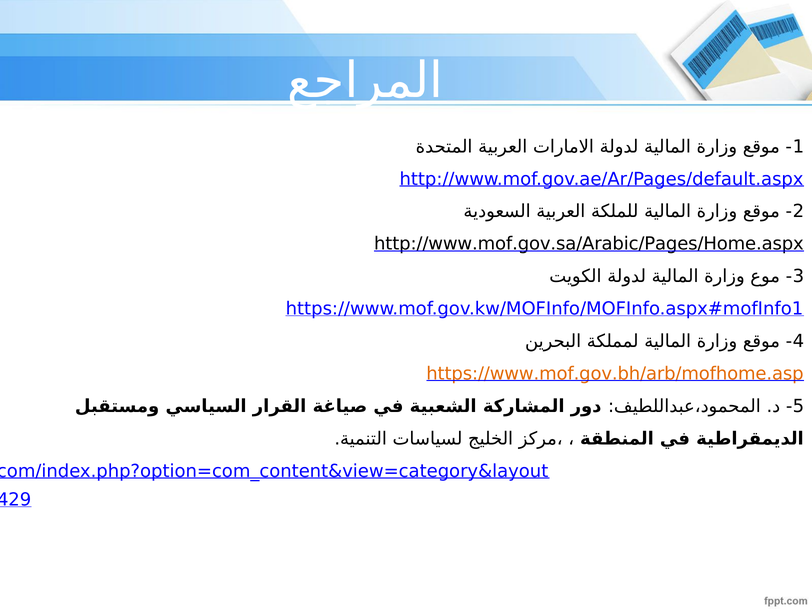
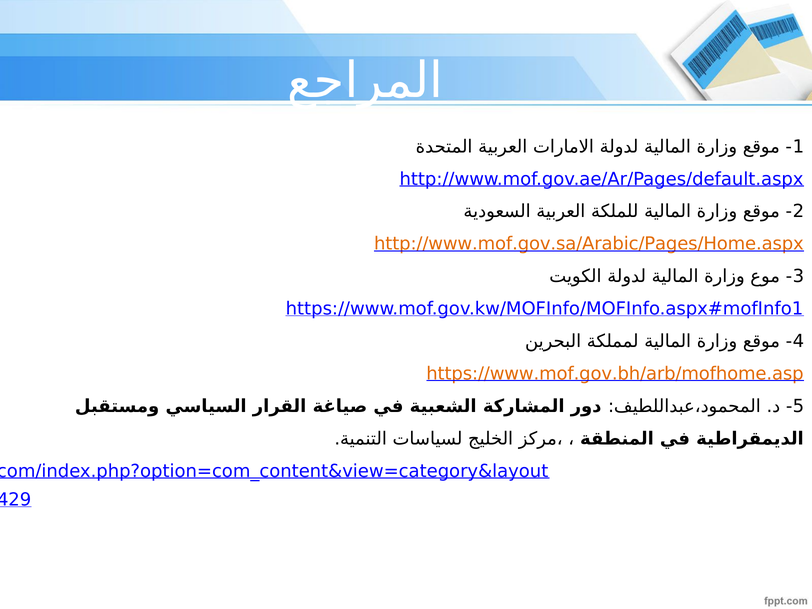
http://www.mof.gov.sa/Arabic/Pages/Home.aspx colour: black -> orange
